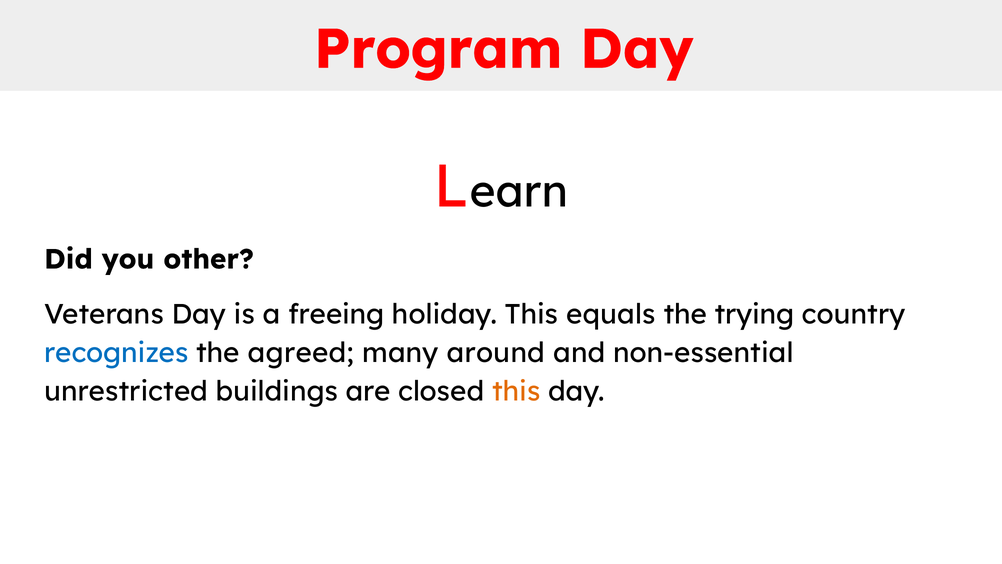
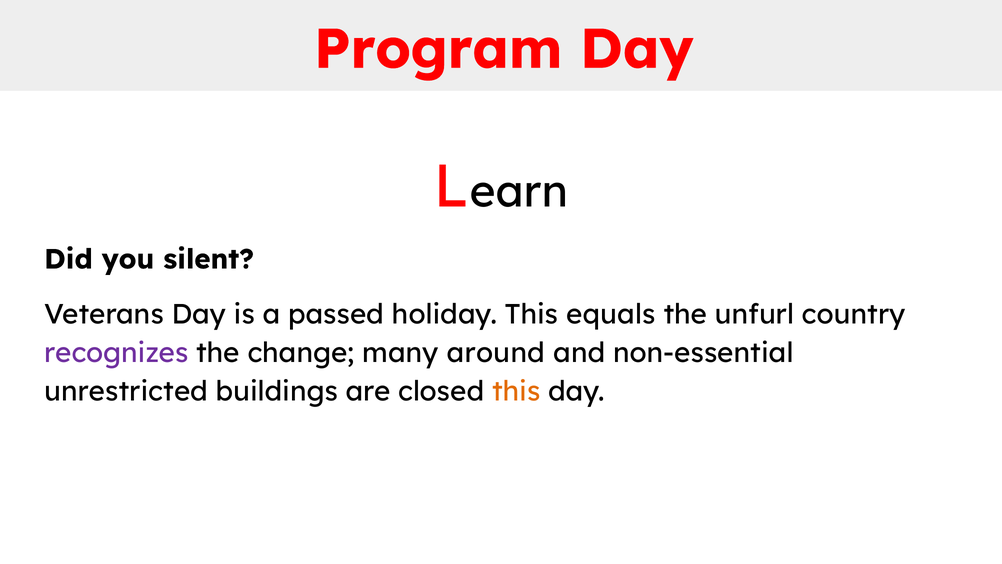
other: other -> silent
freeing: freeing -> passed
trying: trying -> unfurl
recognizes colour: blue -> purple
agreed: agreed -> change
